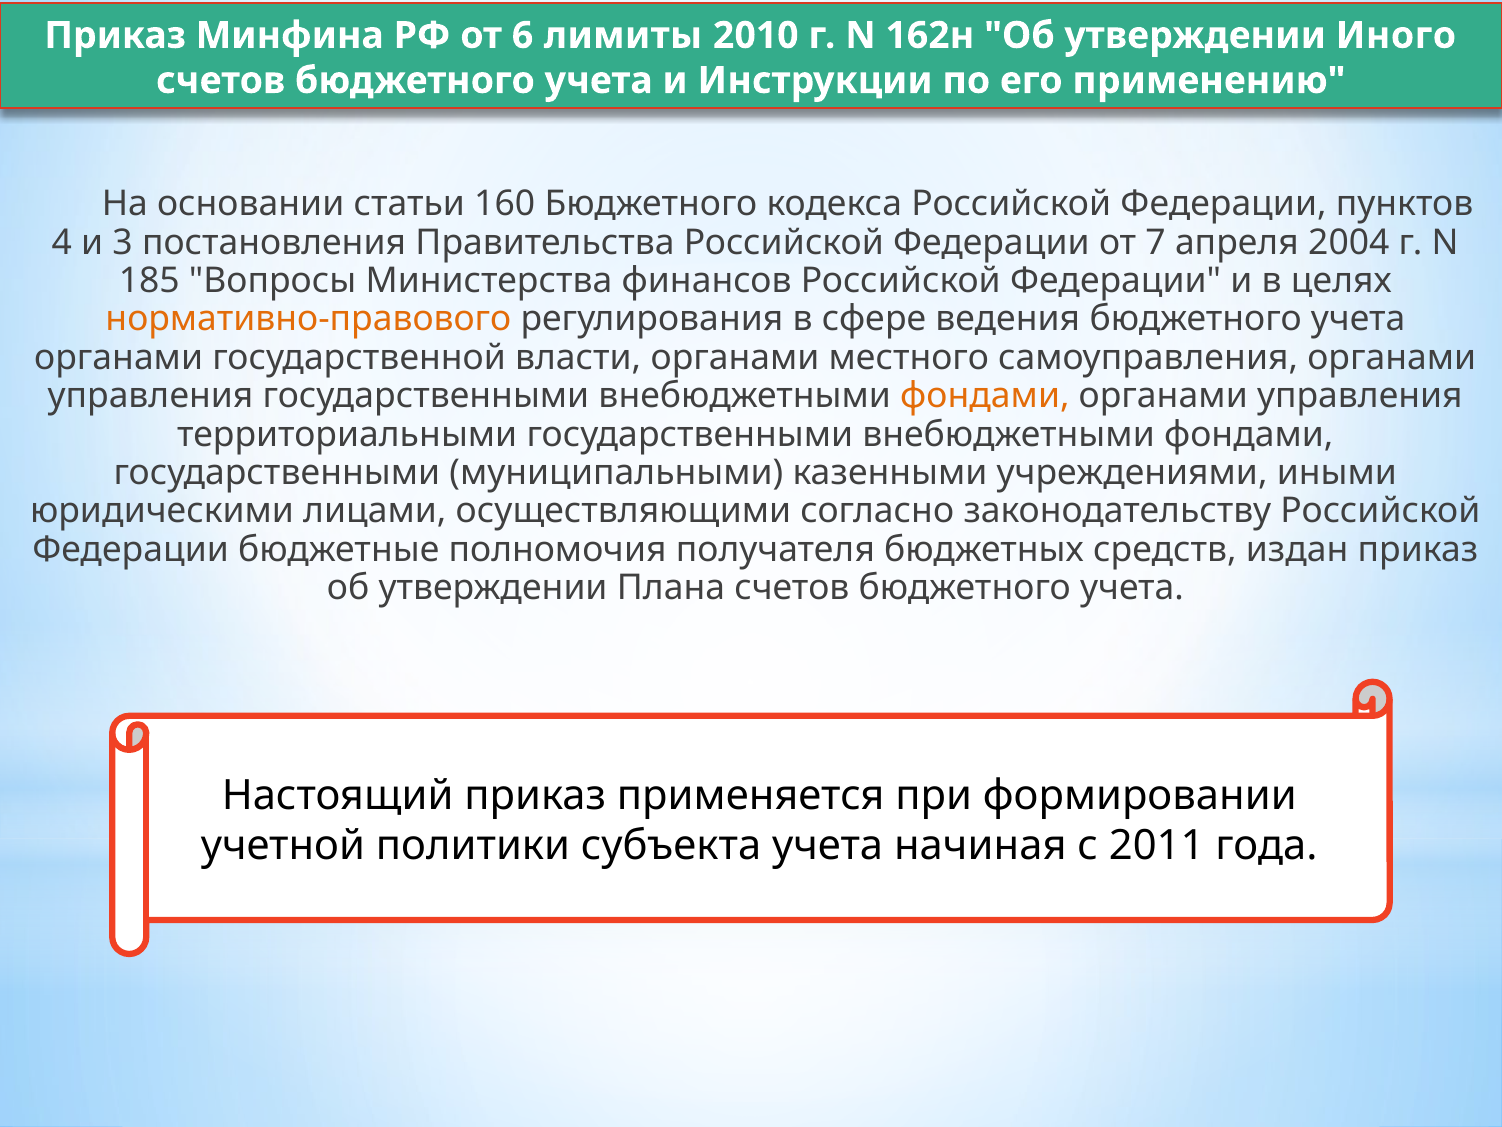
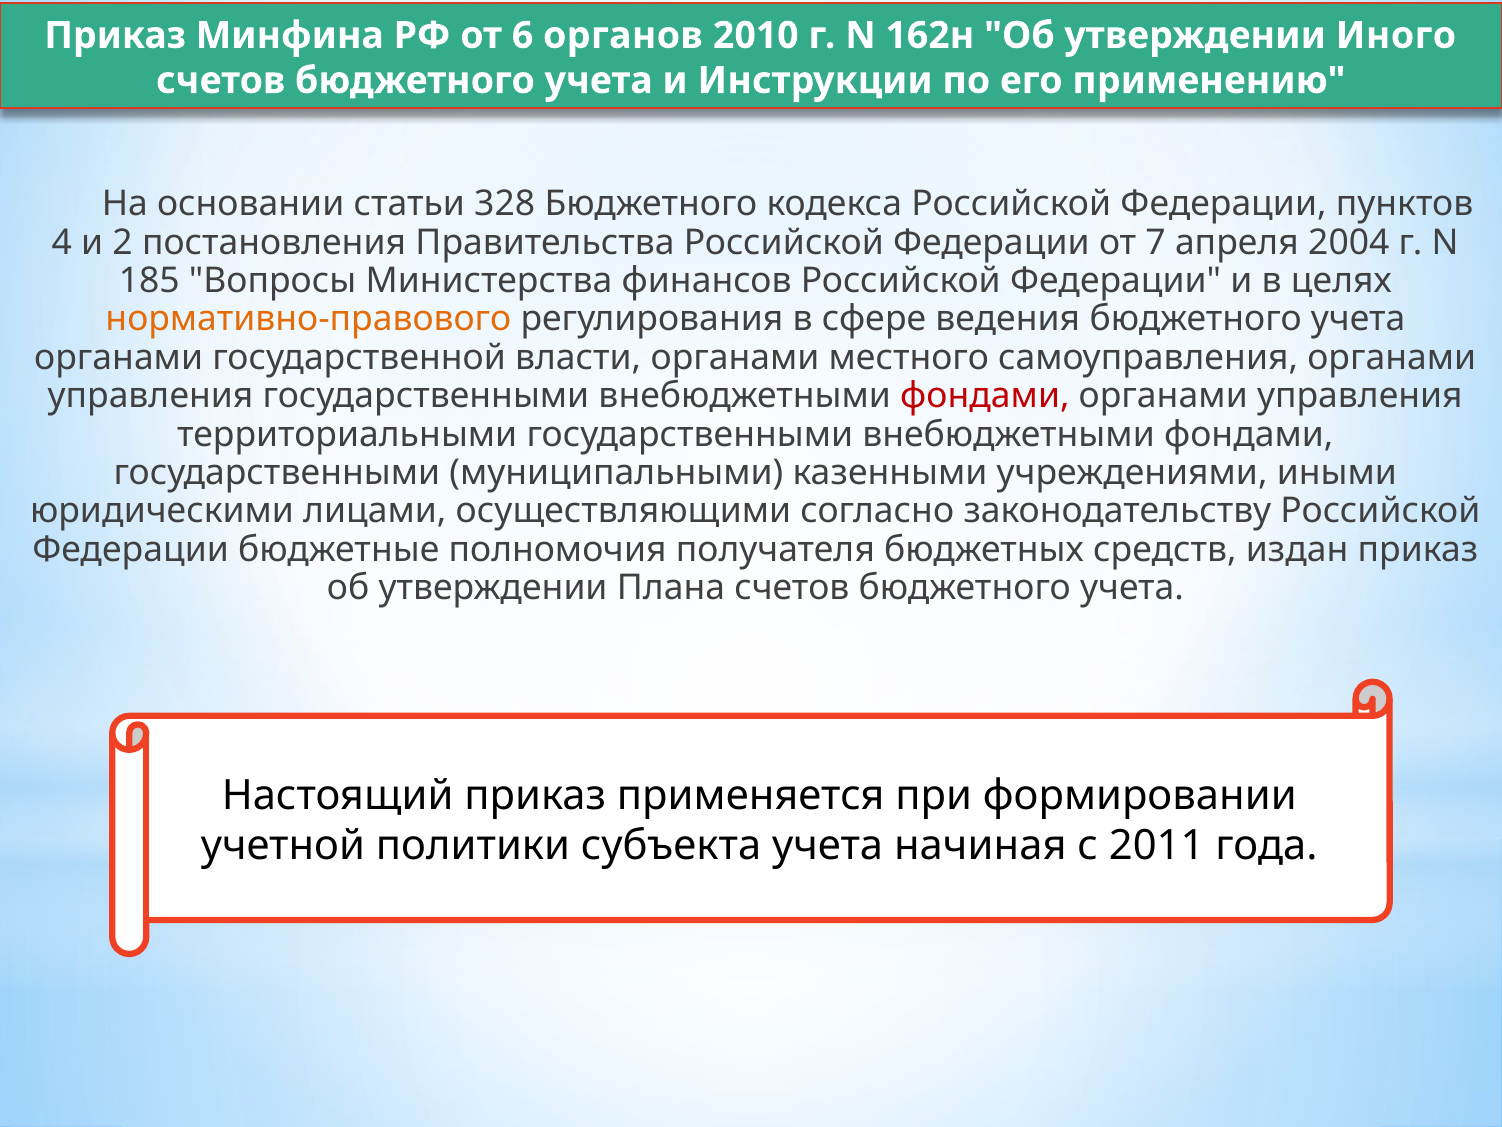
лимиты: лимиты -> органов
160: 160 -> 328
3: 3 -> 2
фондами at (985, 396) colour: orange -> red
